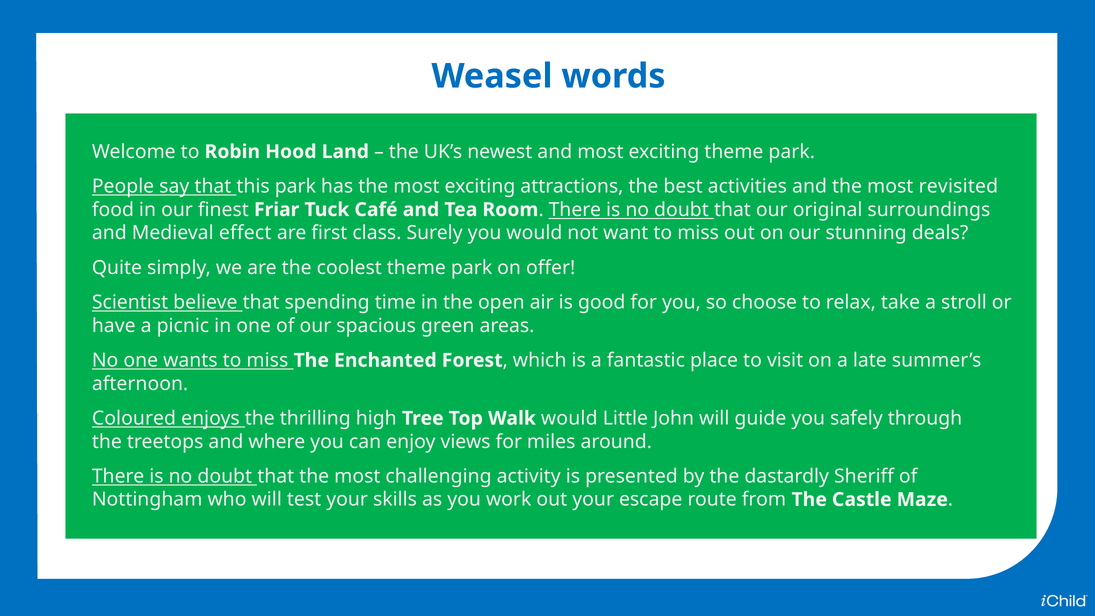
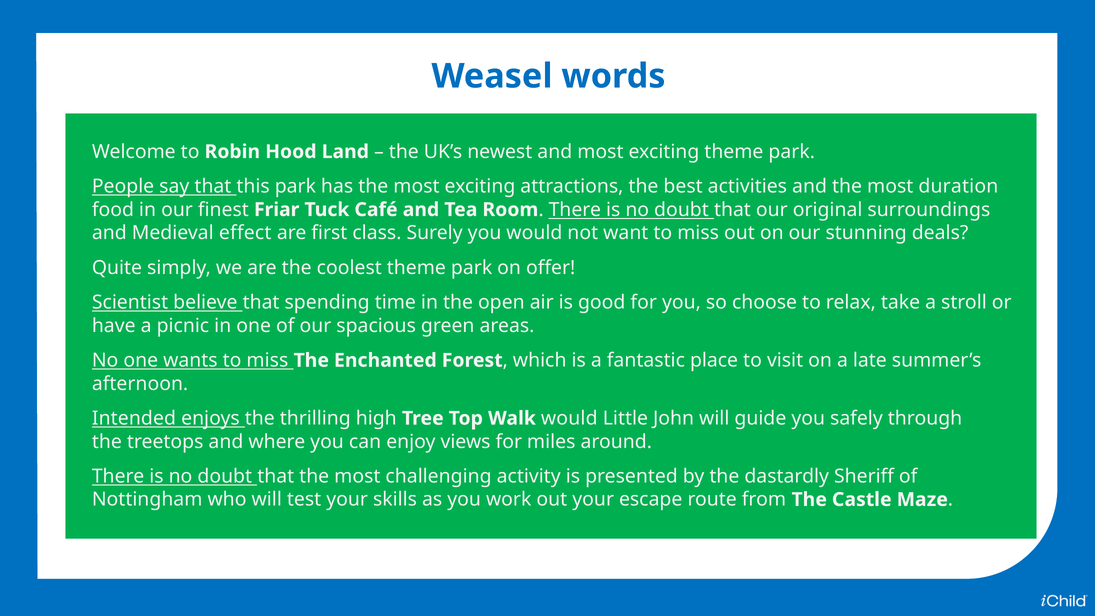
revisited: revisited -> duration
Coloured: Coloured -> Intended
